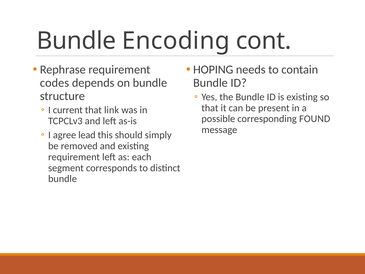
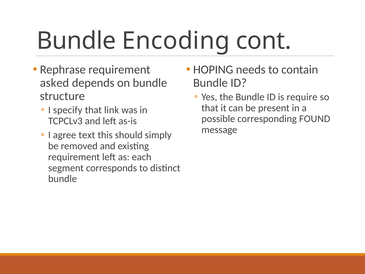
codes: codes -> asked
is existing: existing -> require
current: current -> specify
lead: lead -> text
